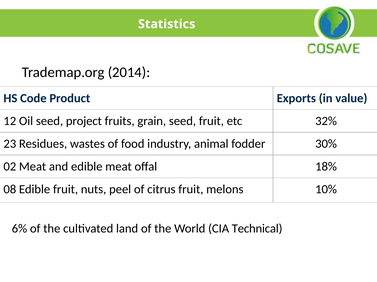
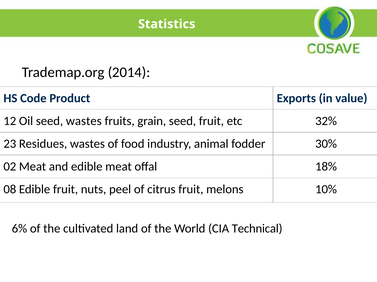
seed project: project -> wastes
